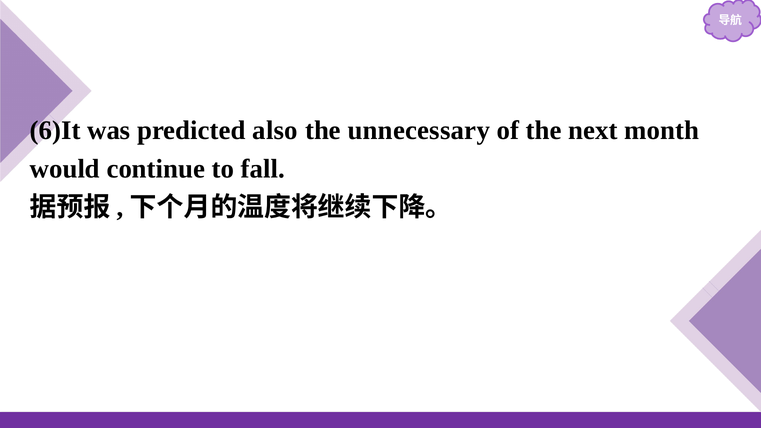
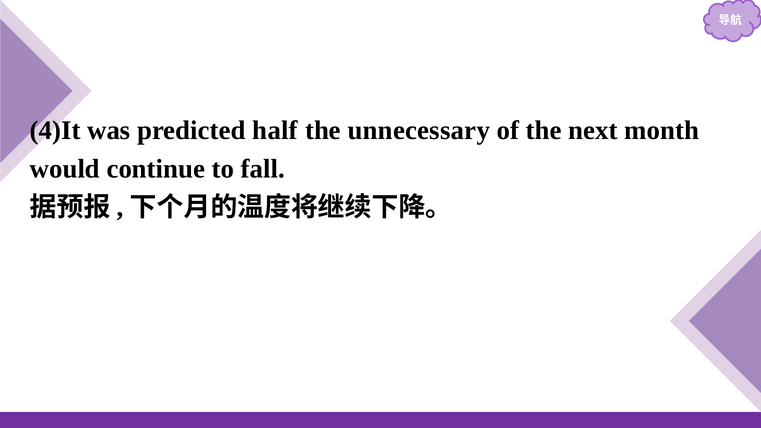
6)It: 6)It -> 4)It
also: also -> half
